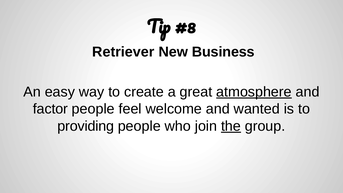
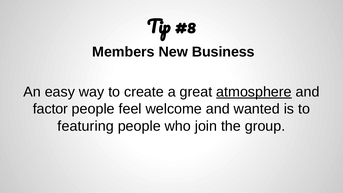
Retriever: Retriever -> Members
providing: providing -> featuring
the underline: present -> none
